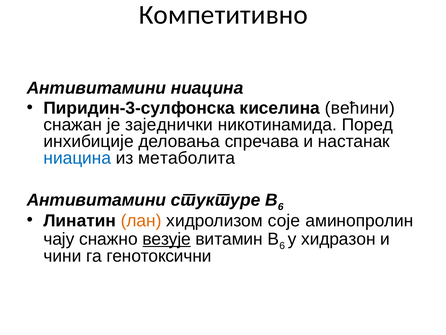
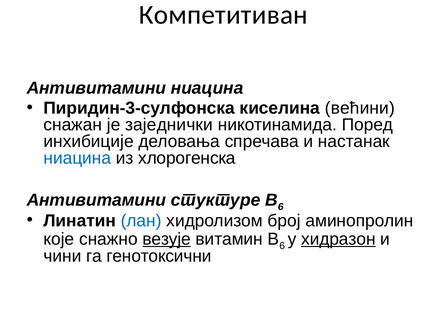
Компетитивно: Компетитивно -> Компетитиван
метаболита: метаболита -> хлорогенска
лан colour: orange -> blue
соје: соје -> број
чају: чају -> које
хидразон underline: none -> present
